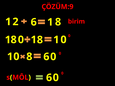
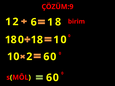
8: 8 -> 2
